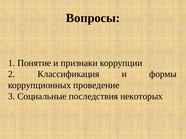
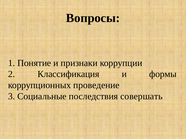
некоторых: некоторых -> совершать
